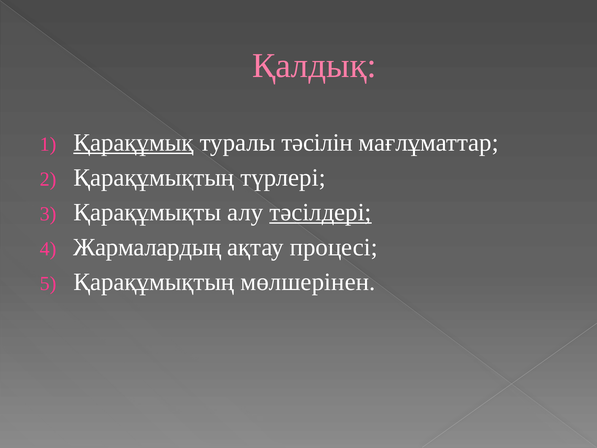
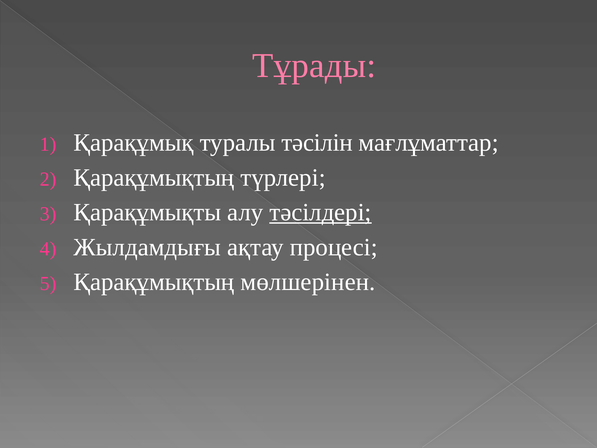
Қалдық: Қалдық -> Тұрады
Қарақұмық underline: present -> none
Жармалардың: Жармалардың -> Жылдамдығы
